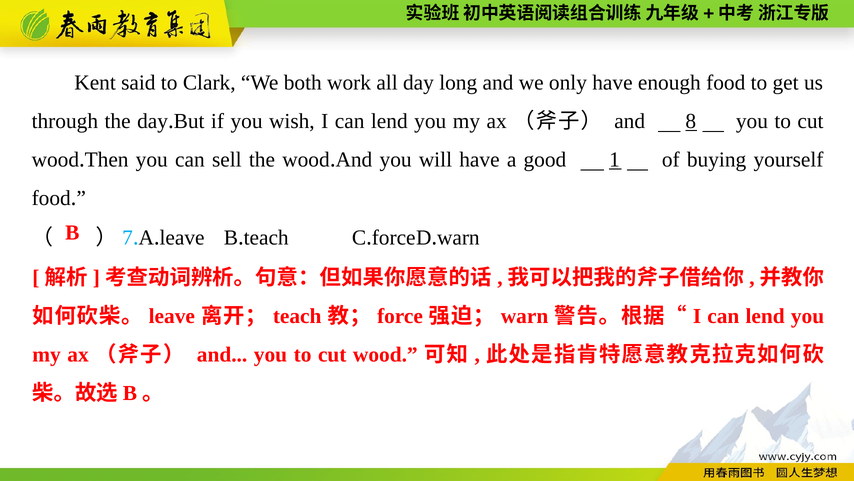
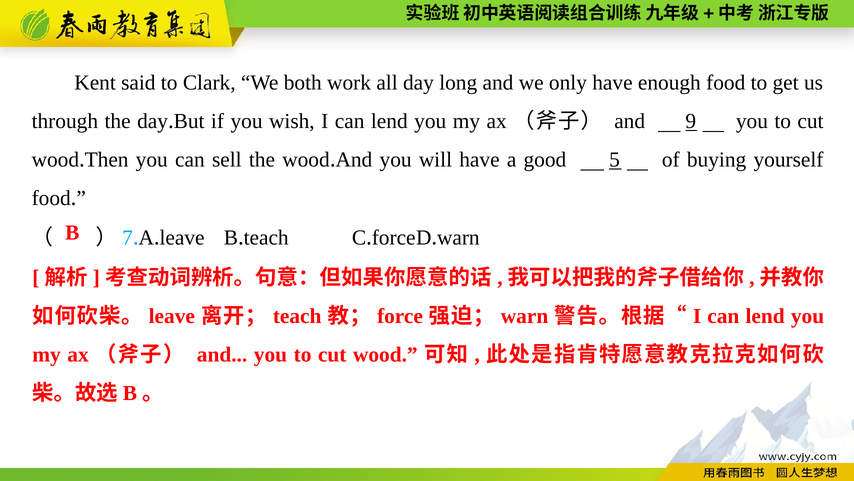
8: 8 -> 9
1: 1 -> 5
